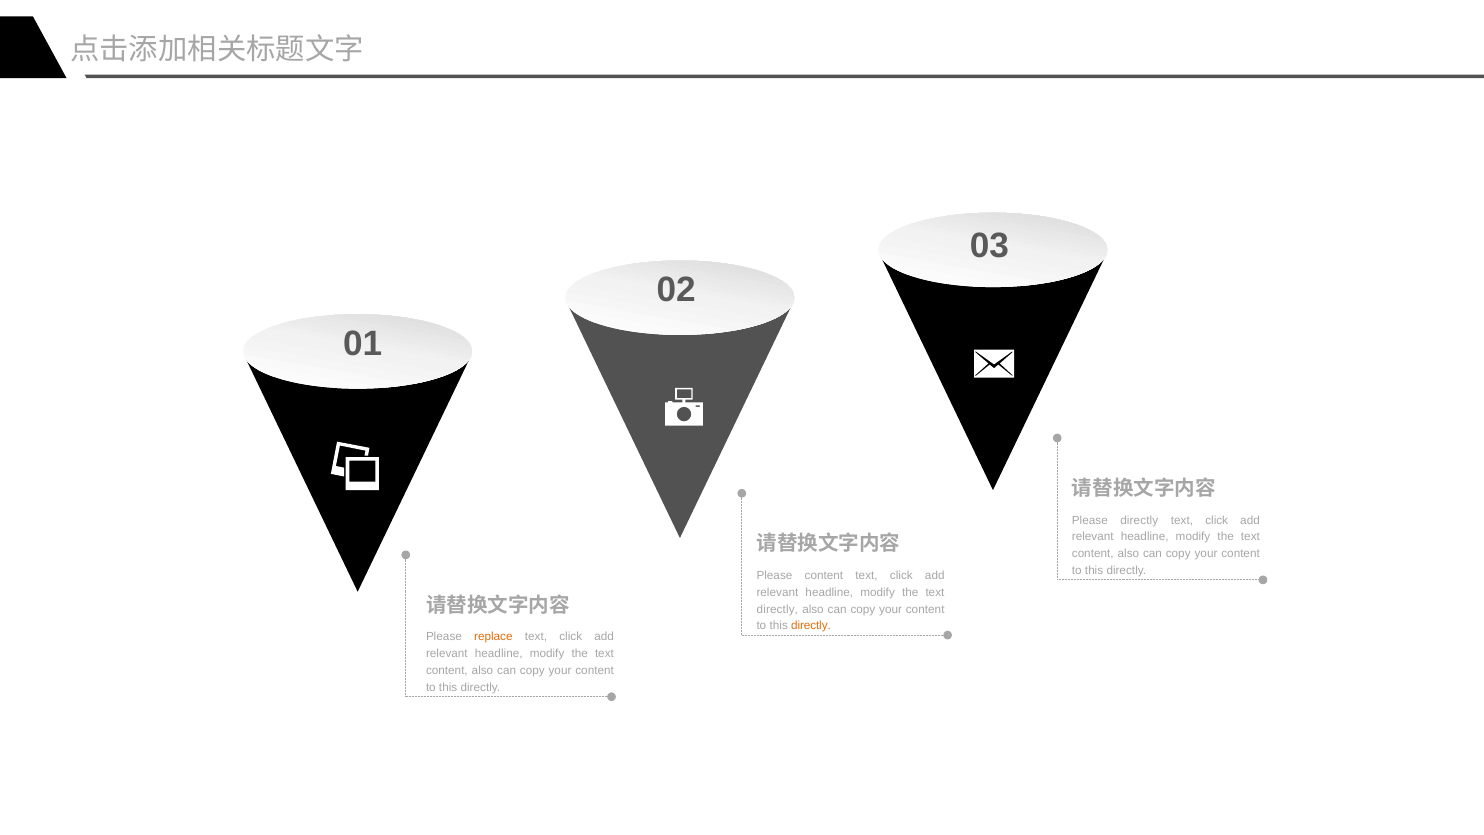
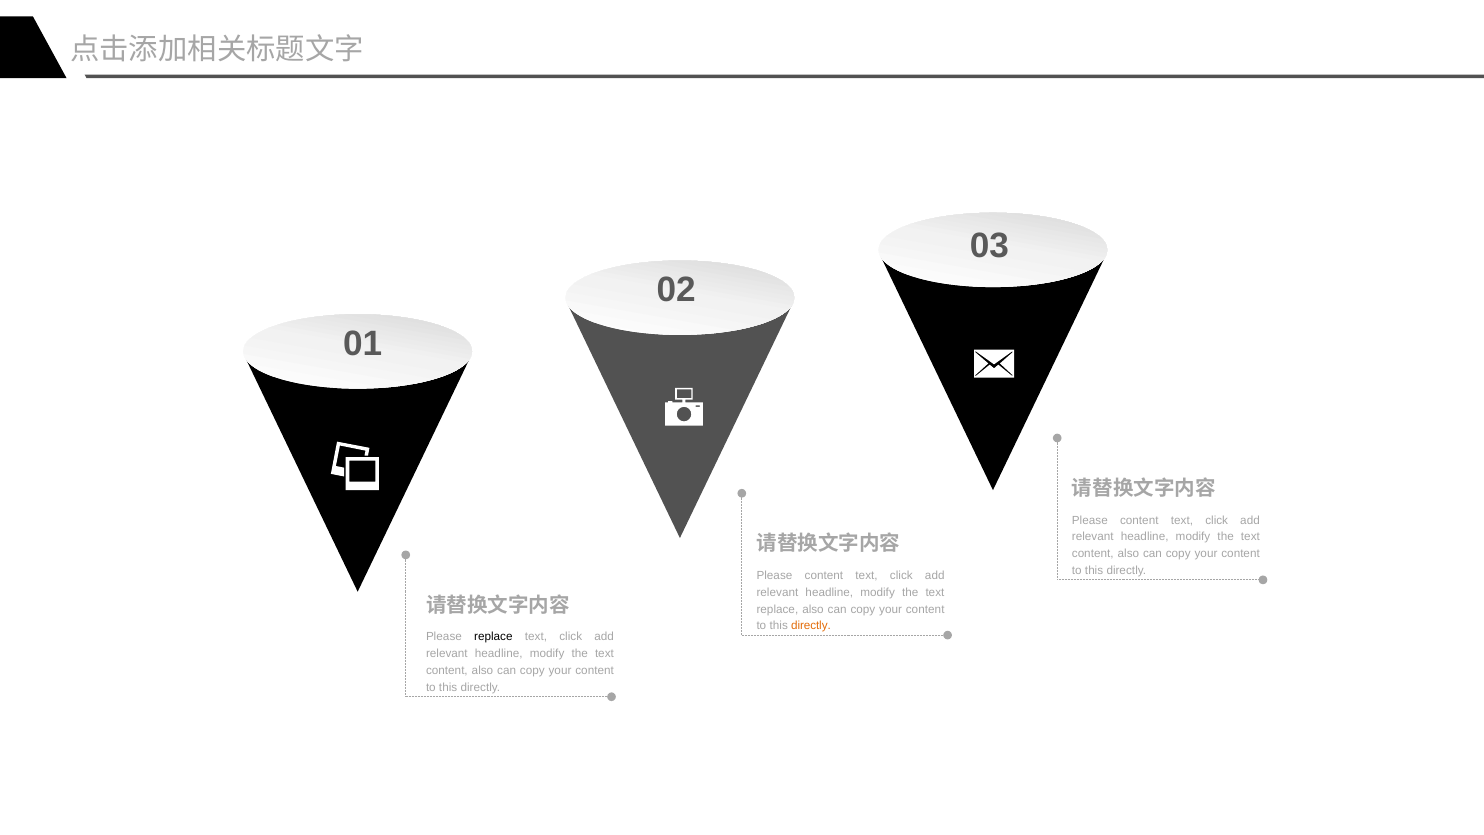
directly at (1139, 520): directly -> content
directly at (777, 609): directly -> replace
replace at (493, 637) colour: orange -> black
